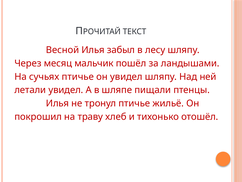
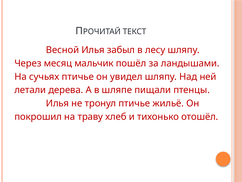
летали увидел: увидел -> дерева
